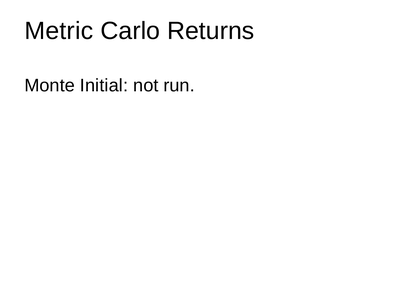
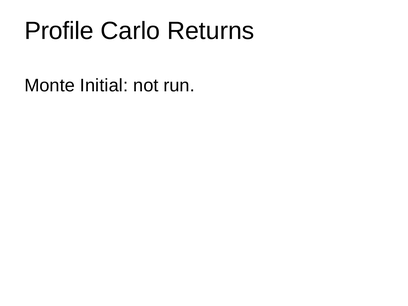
Metric: Metric -> Profile
